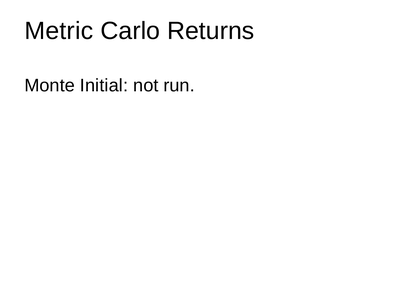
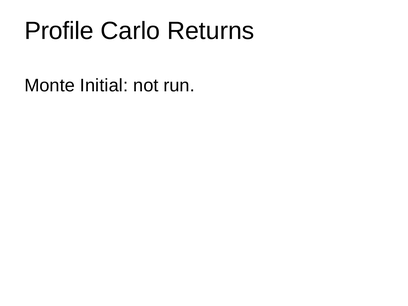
Metric: Metric -> Profile
